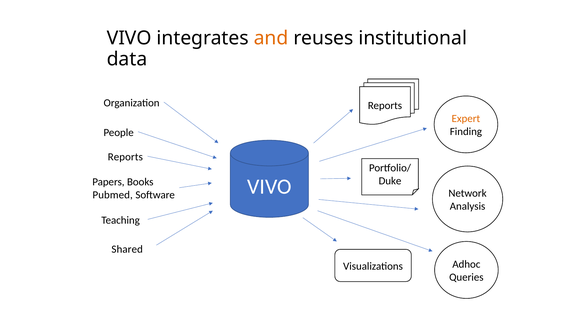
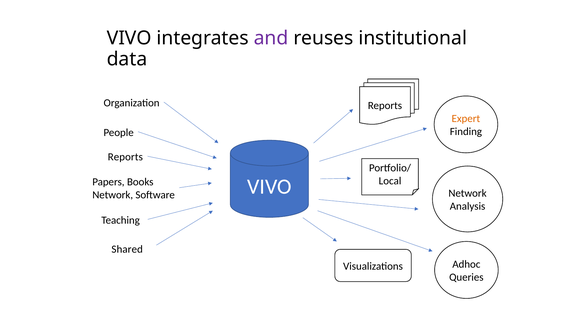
and colour: orange -> purple
Duke: Duke -> Local
Pubmed at (113, 195): Pubmed -> Network
